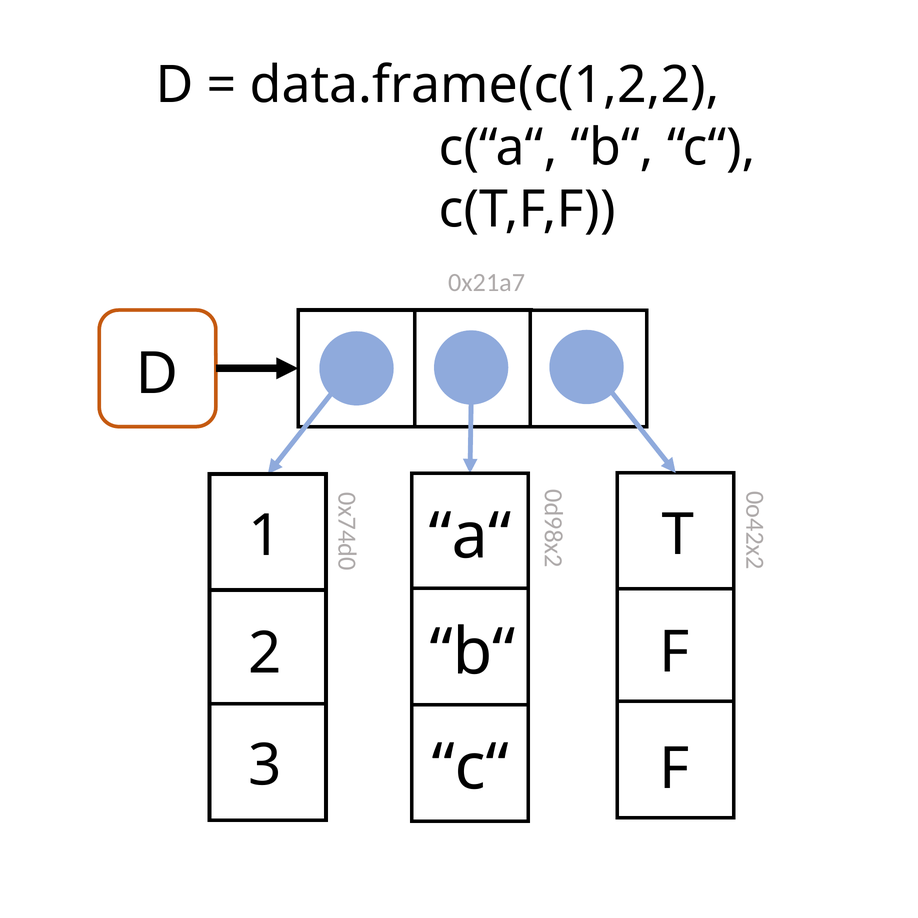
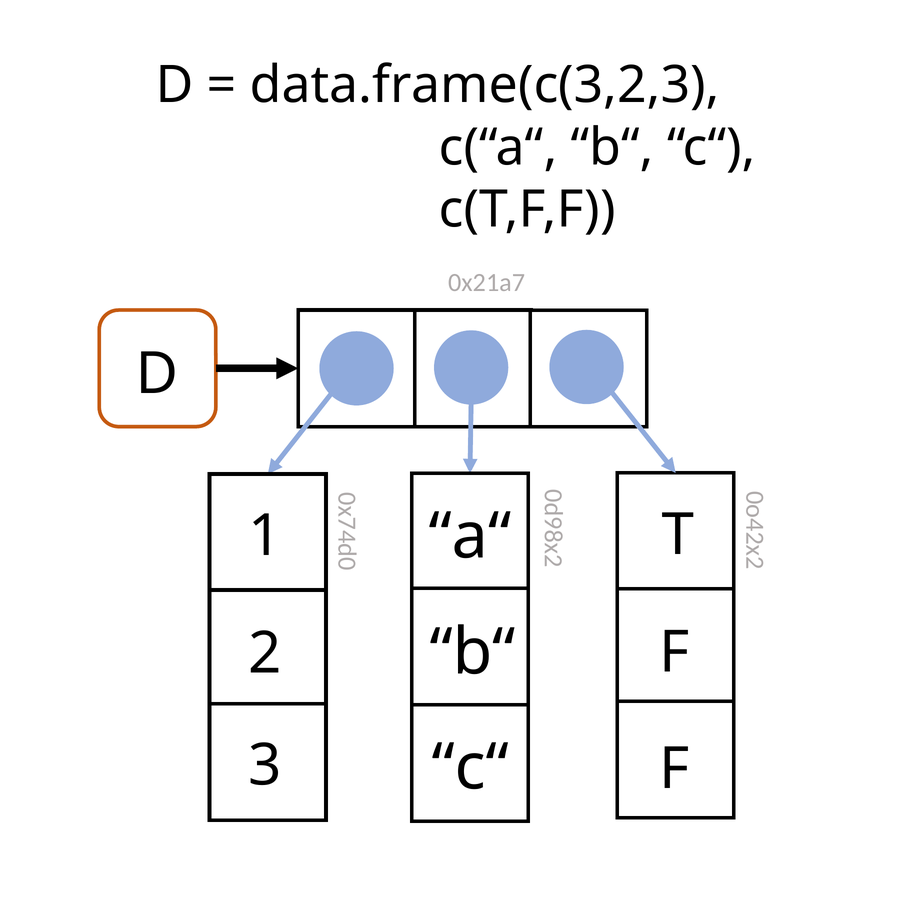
data.frame(c(1,2,2: data.frame(c(1,2,2 -> data.frame(c(3,2,3
